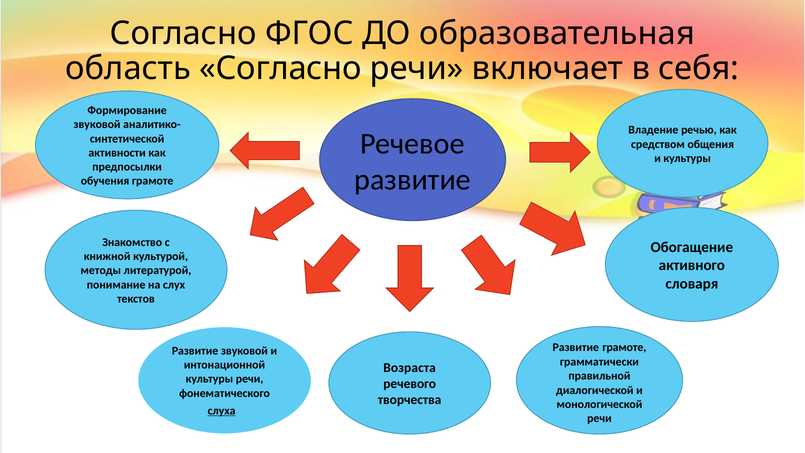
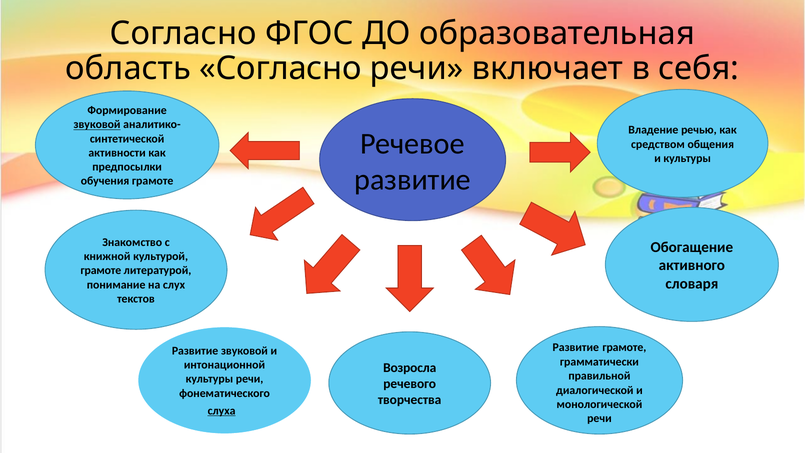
звуковой at (97, 125) underline: none -> present
методы at (101, 270): методы -> грамоте
Возраста: Возраста -> Возросла
